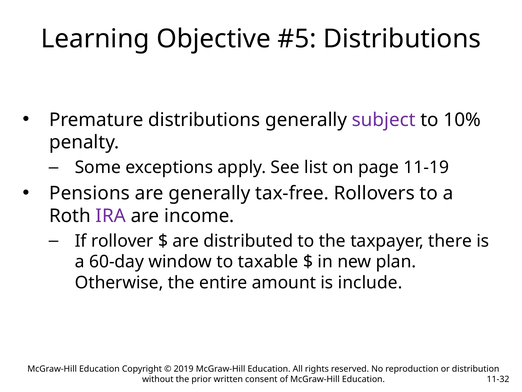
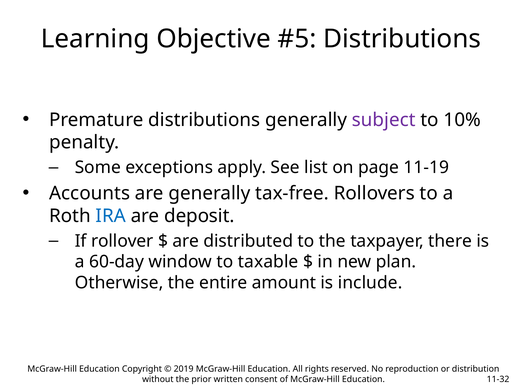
Pensions: Pensions -> Accounts
IRA colour: purple -> blue
income: income -> deposit
